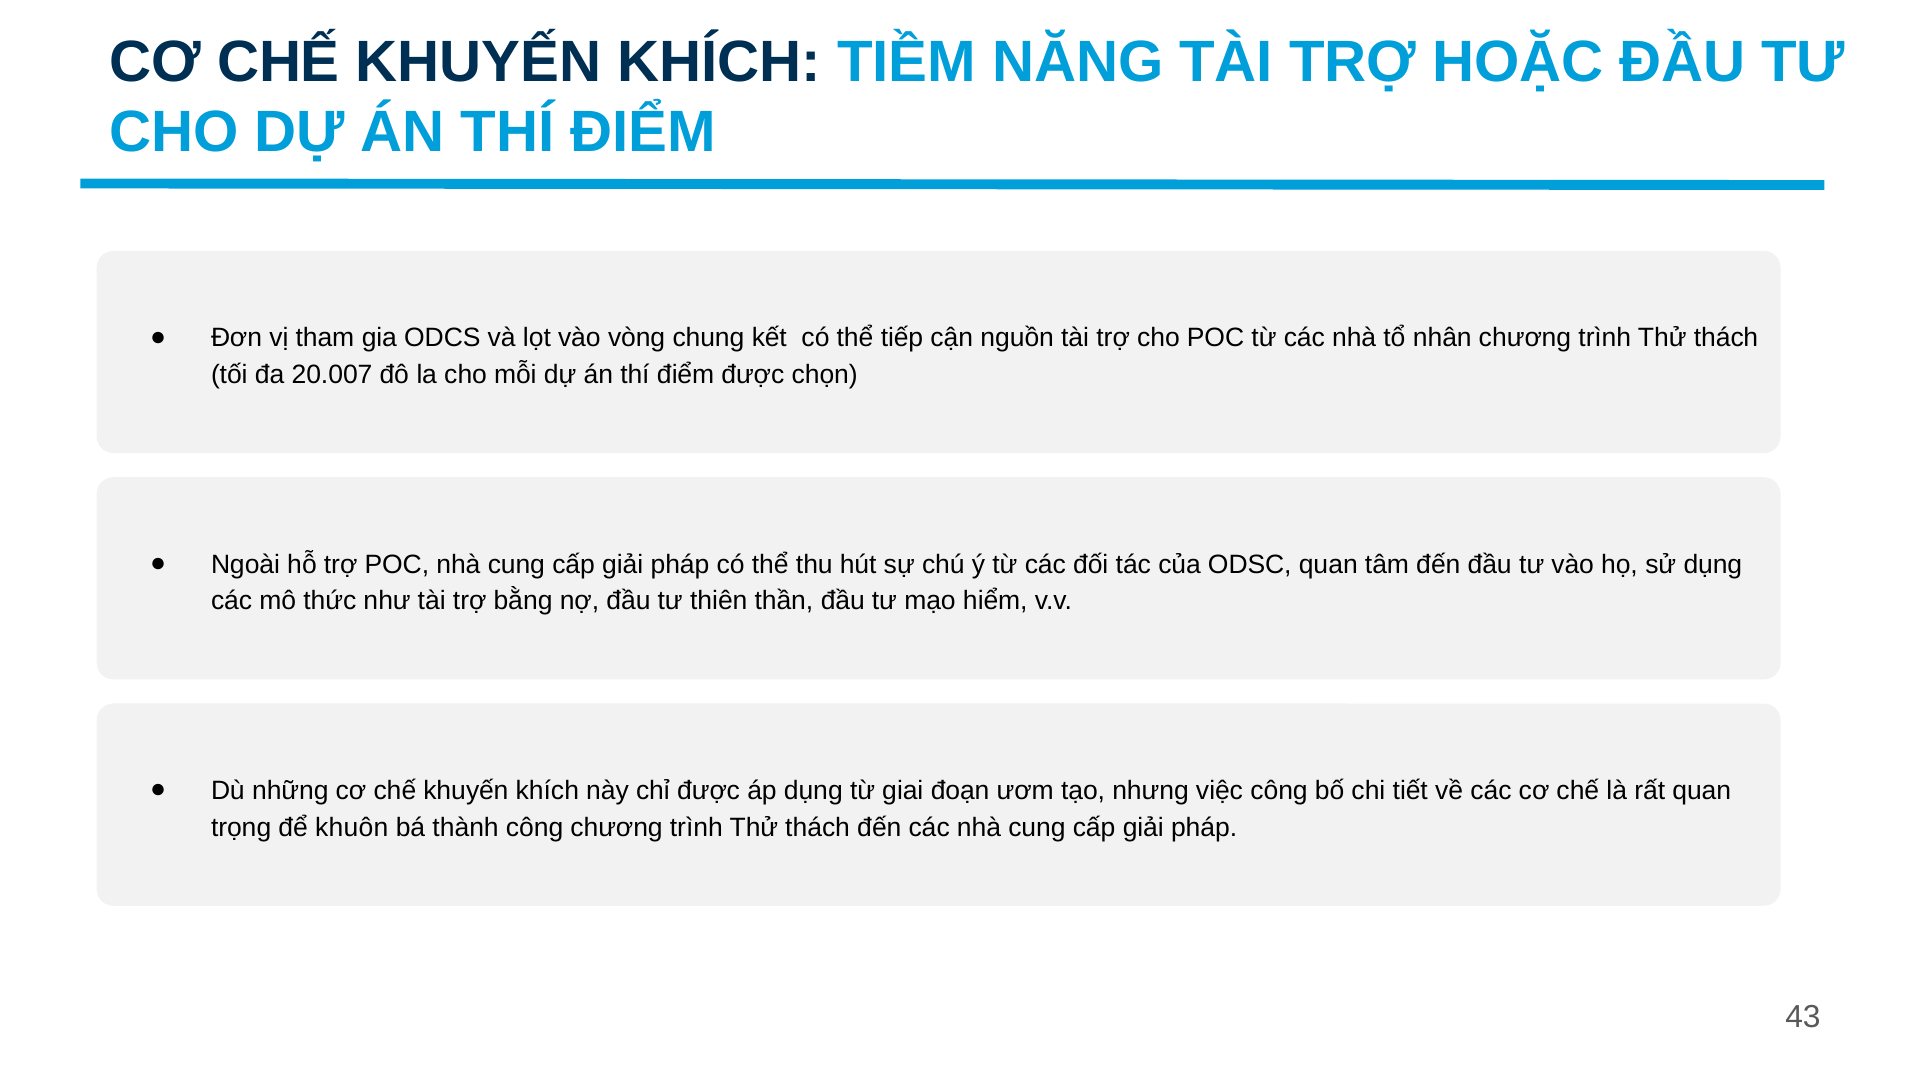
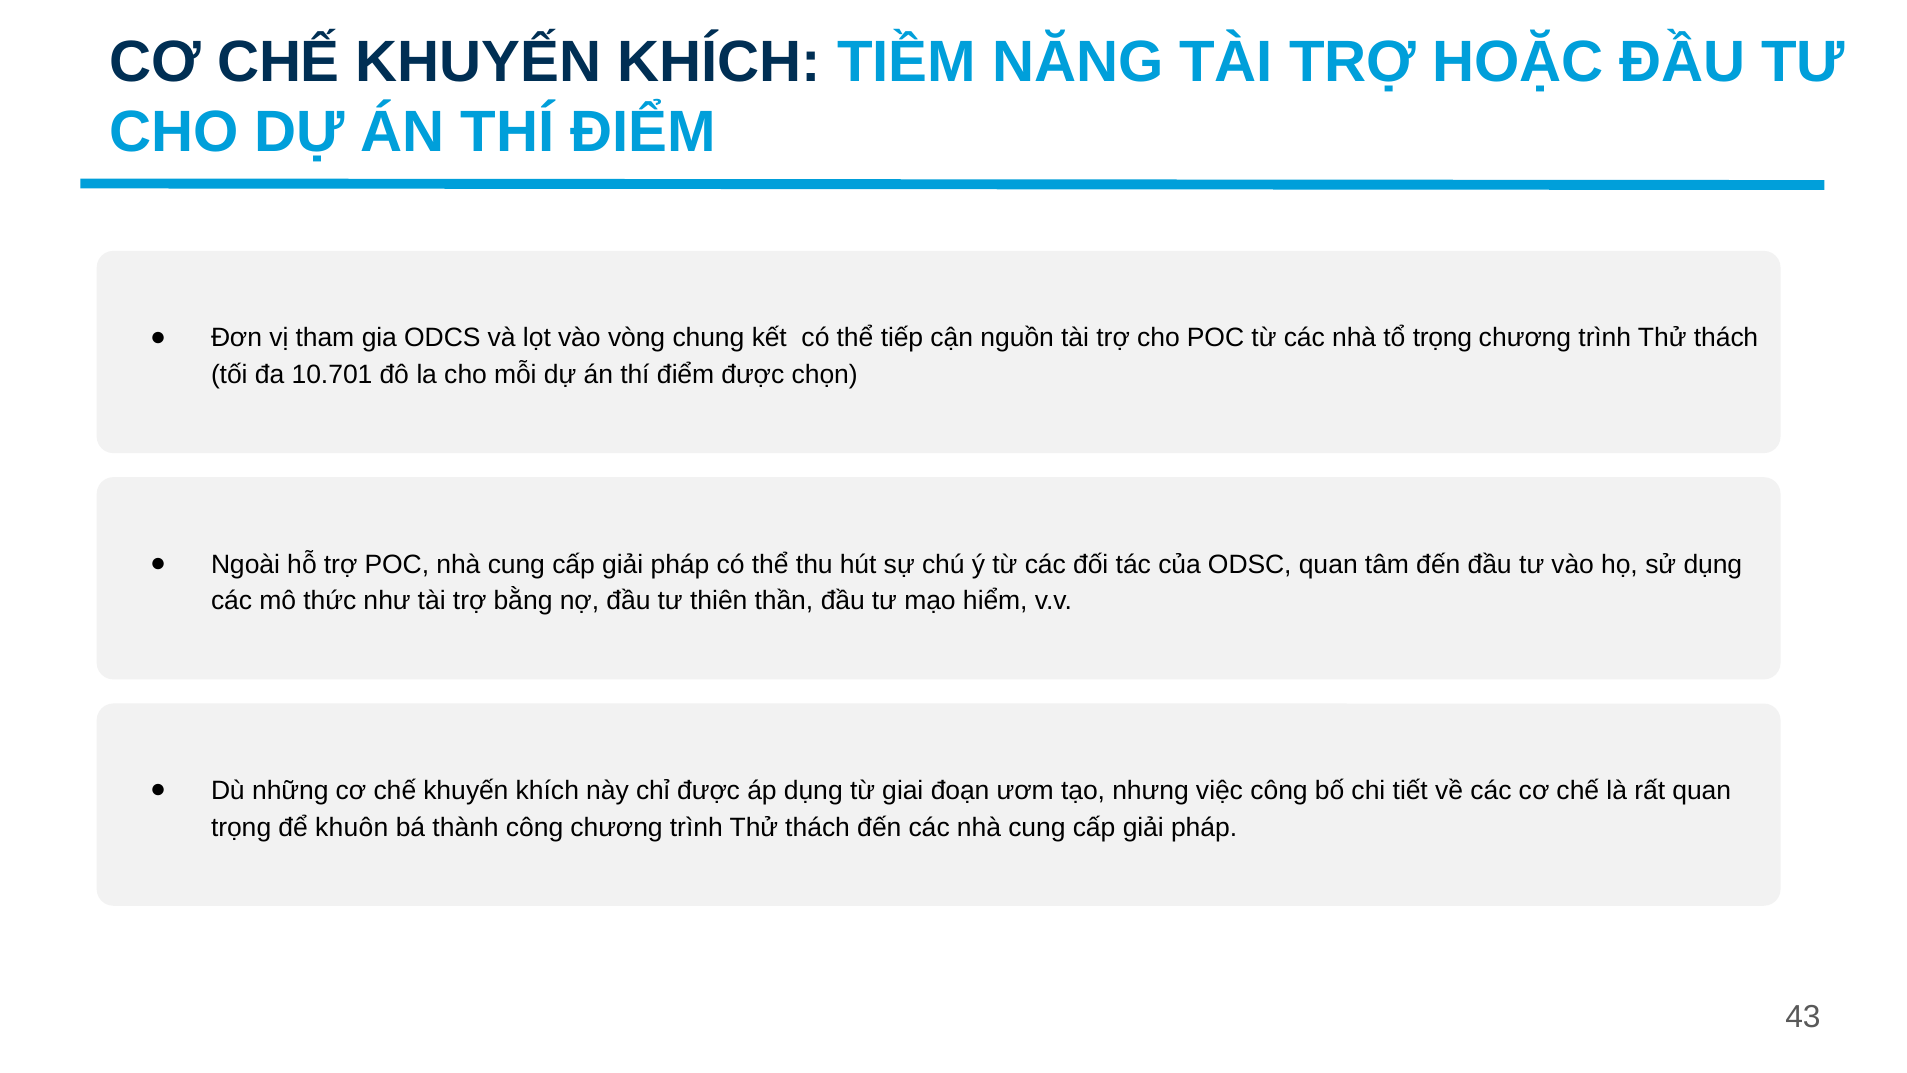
tổ nhân: nhân -> trọng
20.007: 20.007 -> 10.701
